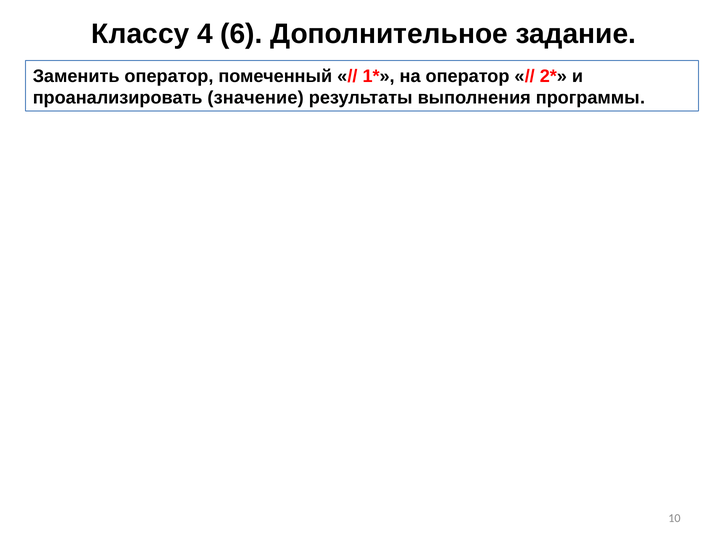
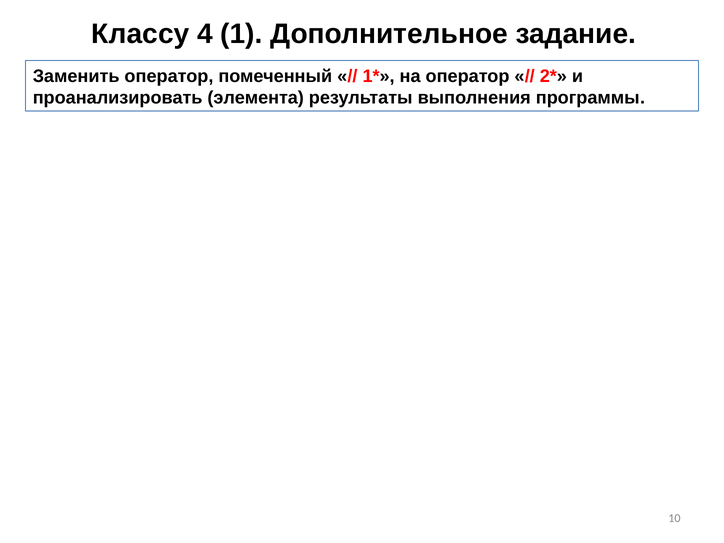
6: 6 -> 1
значение: значение -> элемента
